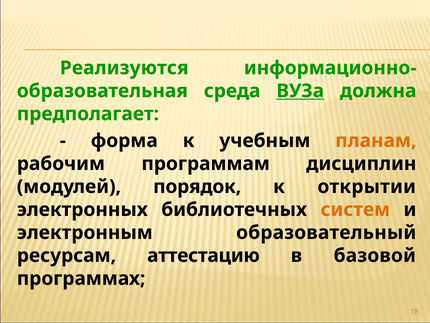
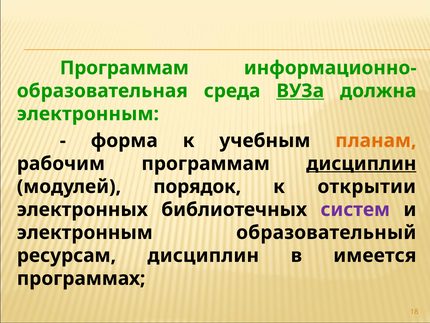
Реализуются at (124, 68): Реализуются -> Программам
предполагает at (88, 114): предполагает -> электронным
дисциплин at (361, 163) underline: none -> present
систем colour: orange -> purple
ресурсам аттестацию: аттестацию -> дисциплин
базовой: базовой -> имеется
